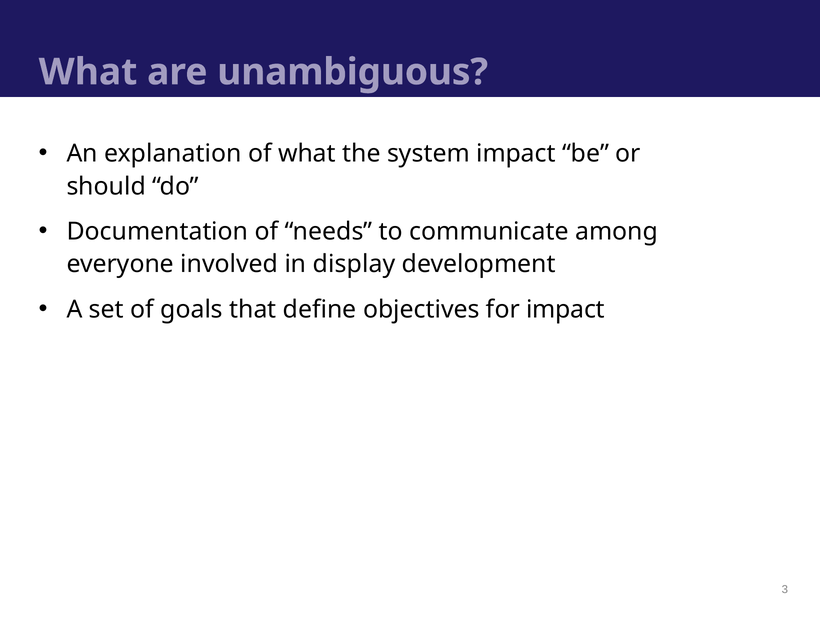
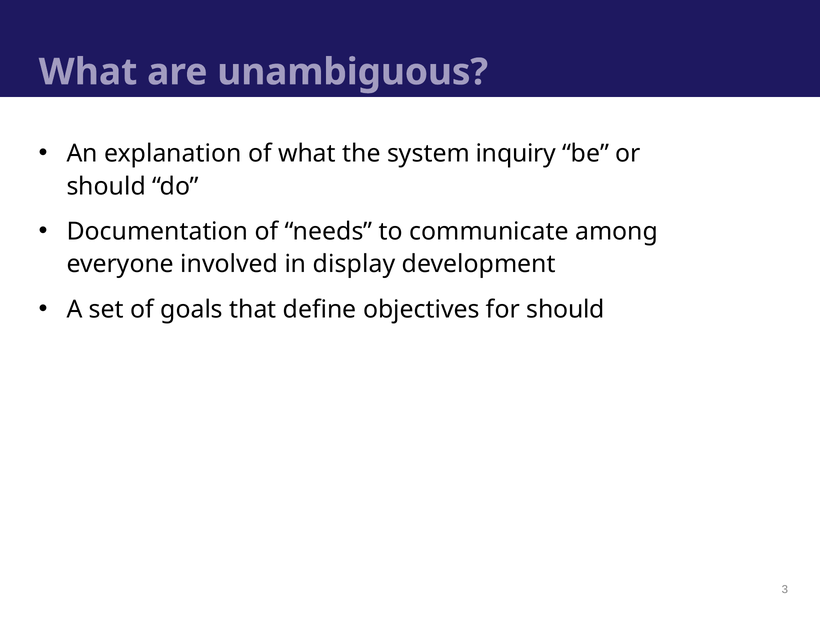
system impact: impact -> inquiry
for impact: impact -> should
